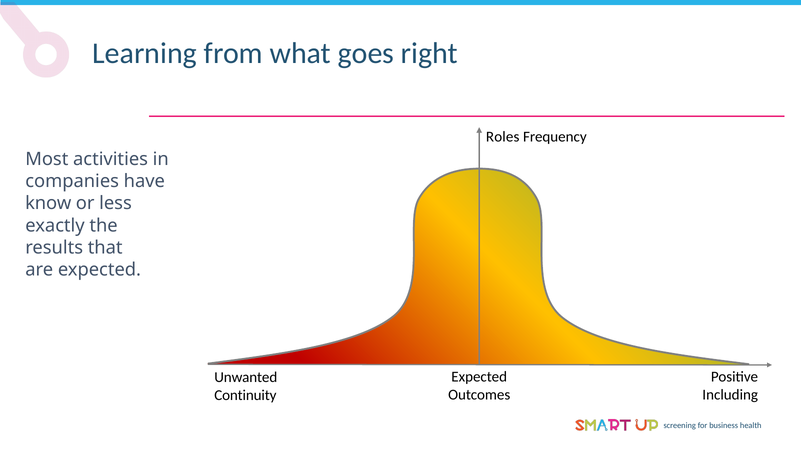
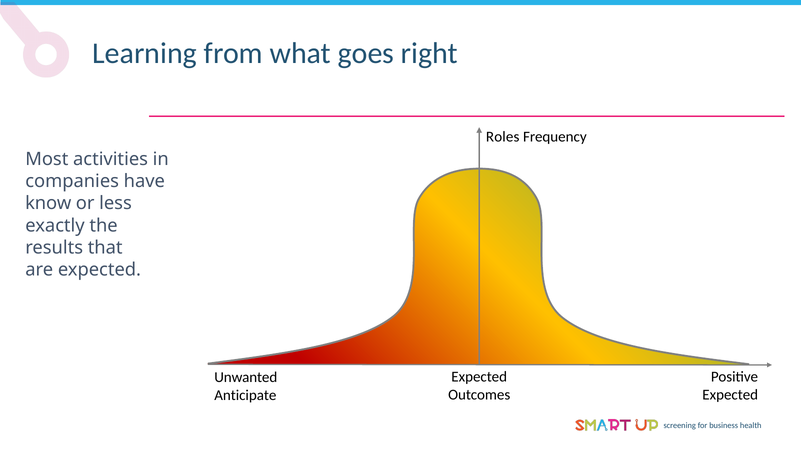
Including at (730, 394): Including -> Expected
Continuity: Continuity -> Anticipate
